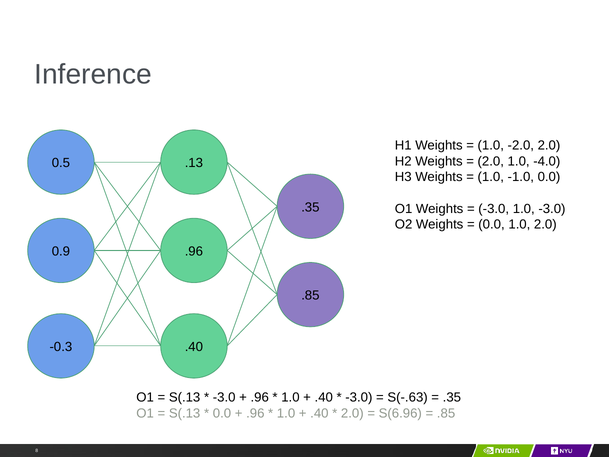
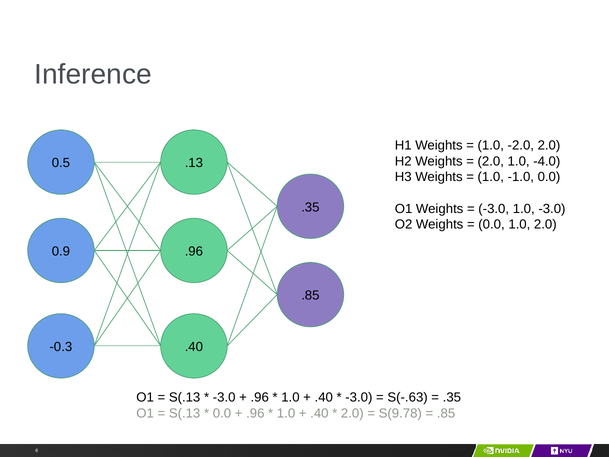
S(6.96: S(6.96 -> S(9.78
